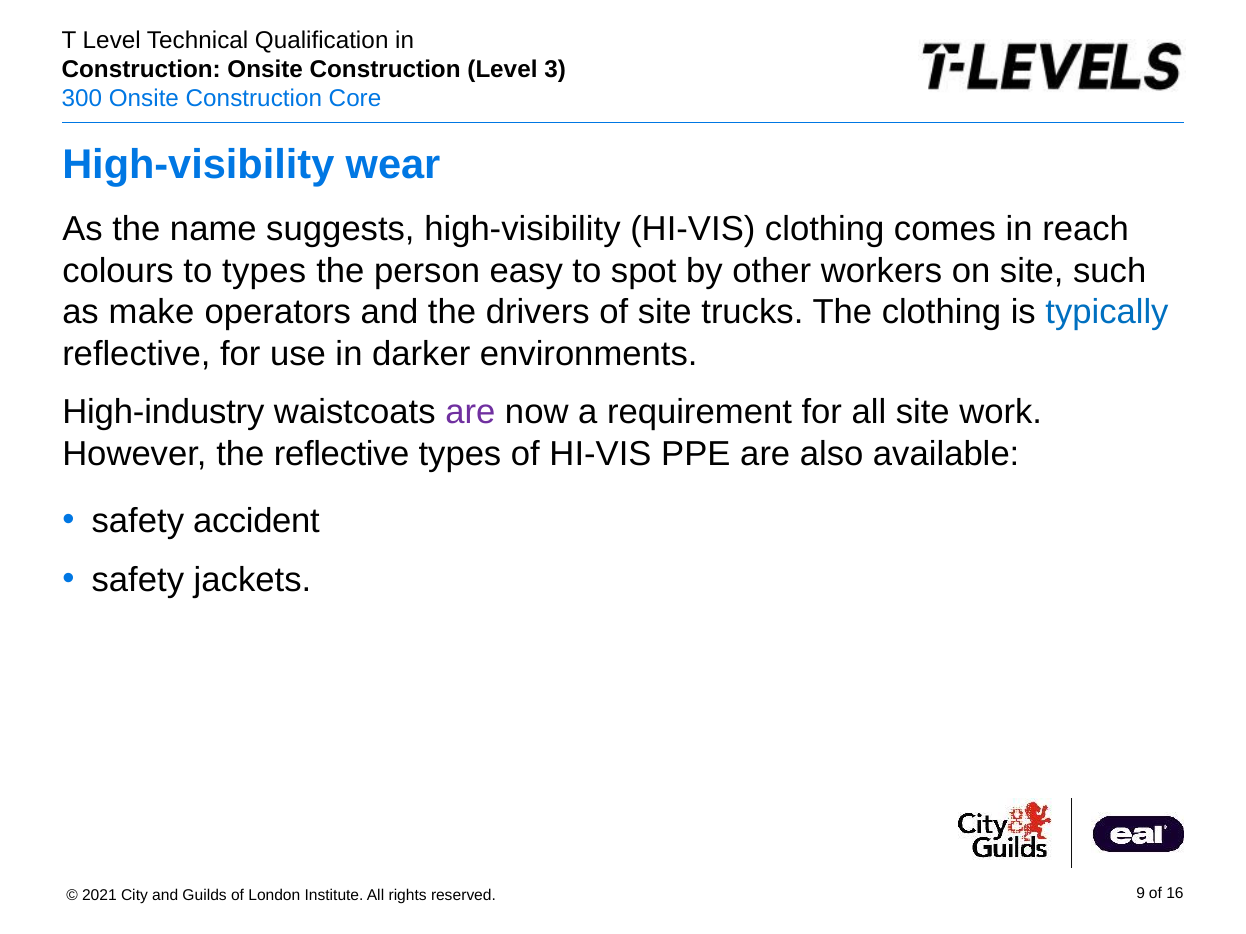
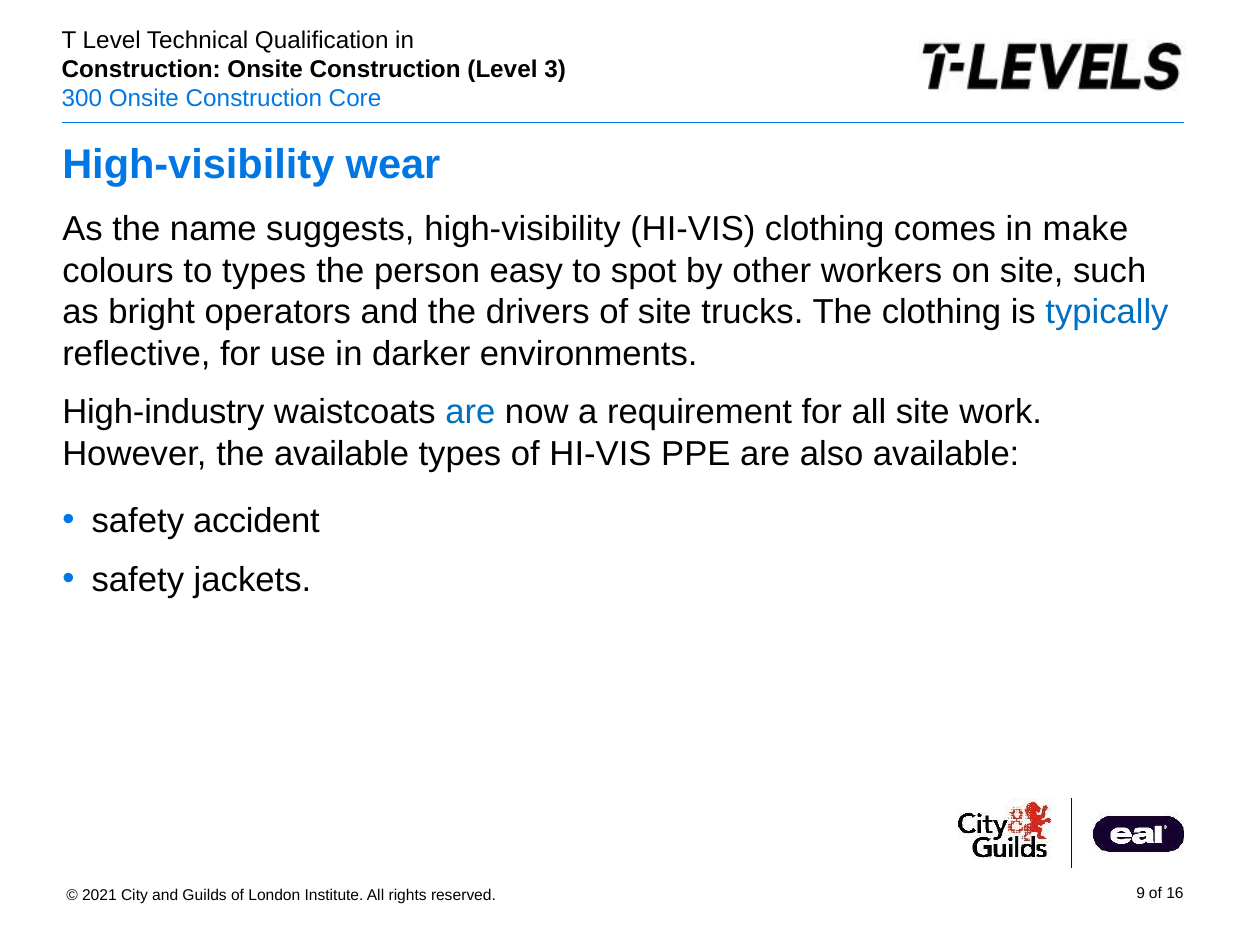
reach: reach -> make
make: make -> bright
are at (470, 413) colour: purple -> blue
the reflective: reflective -> available
